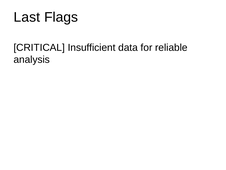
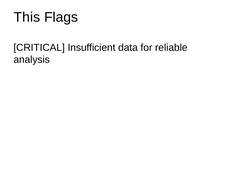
Last: Last -> This
